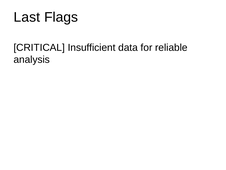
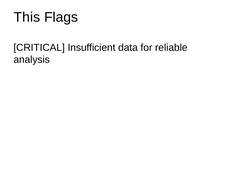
Last: Last -> This
